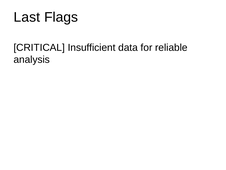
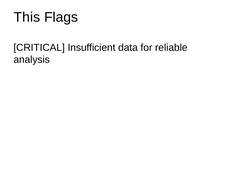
Last: Last -> This
